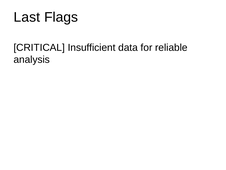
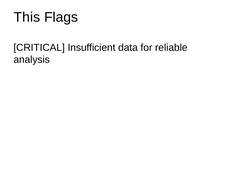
Last: Last -> This
